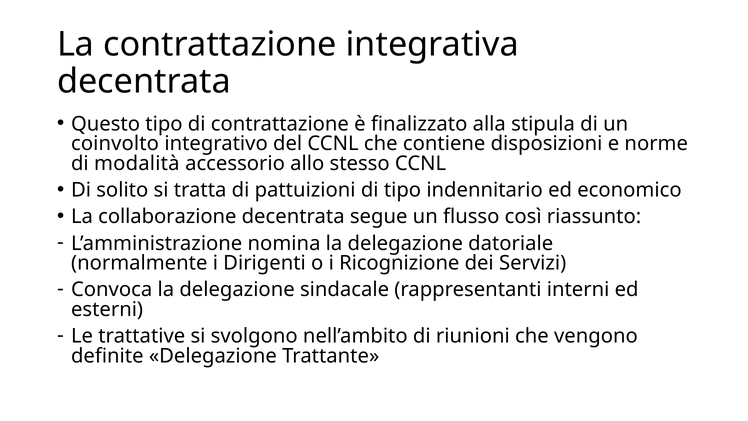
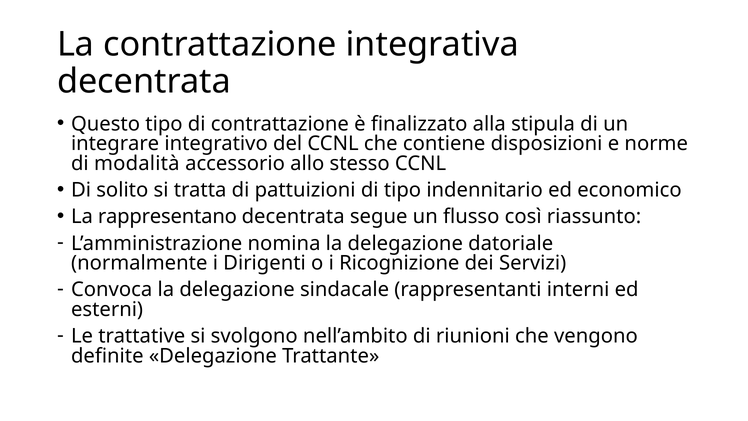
coinvolto: coinvolto -> integrare
collaborazione: collaborazione -> rappresentano
